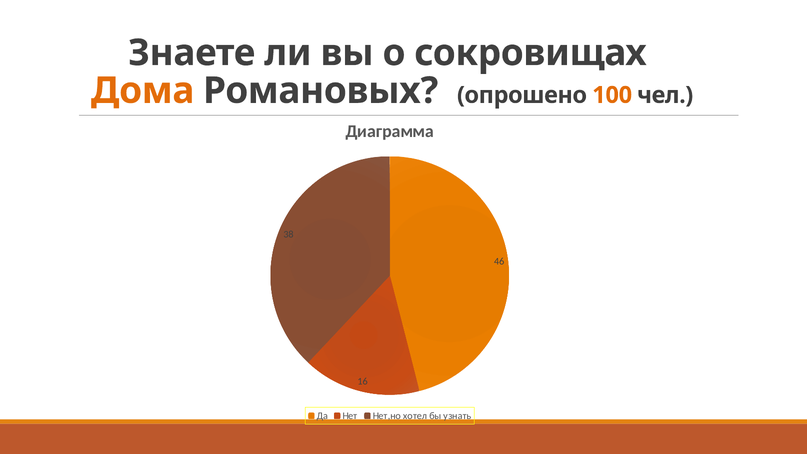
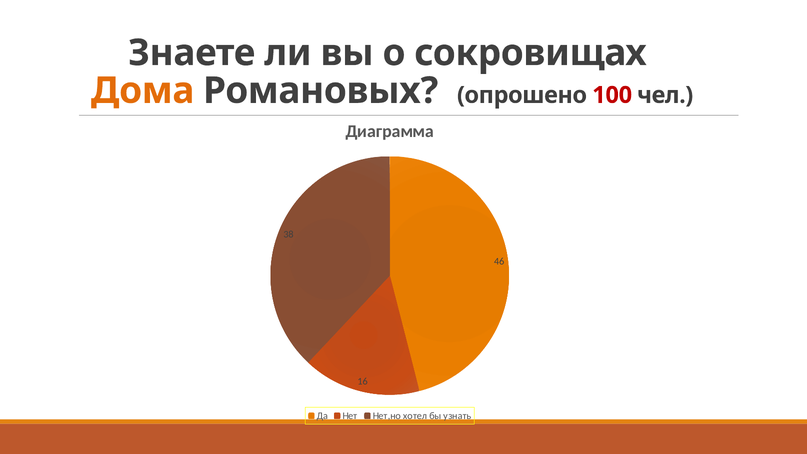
100 colour: orange -> red
